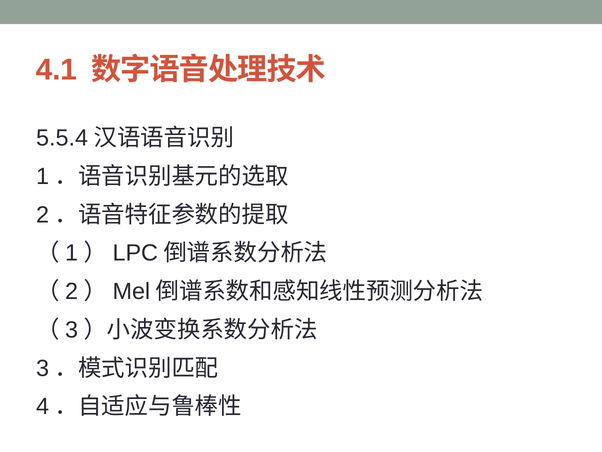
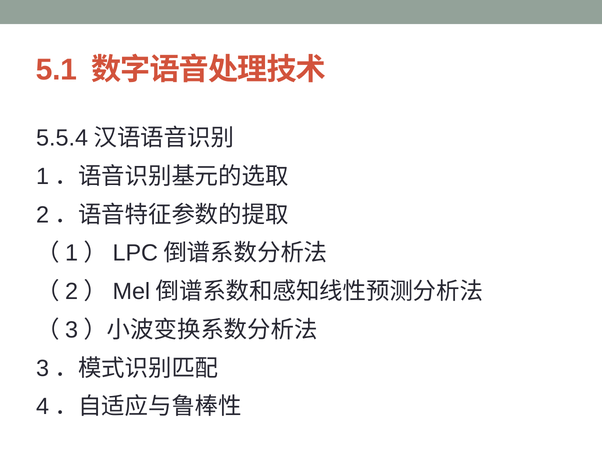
4.1: 4.1 -> 5.1
